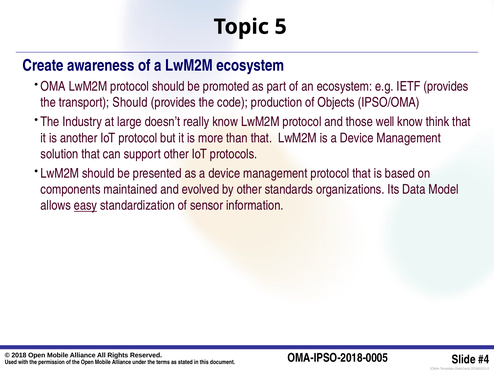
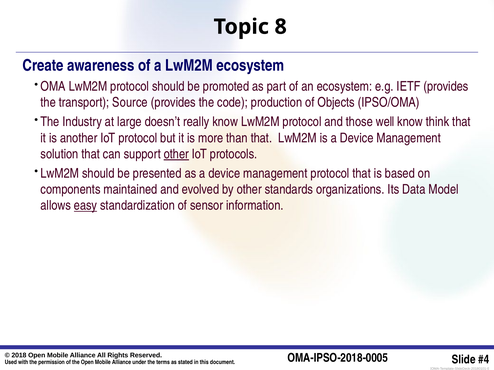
5: 5 -> 8
transport Should: Should -> Source
other at (176, 154) underline: none -> present
